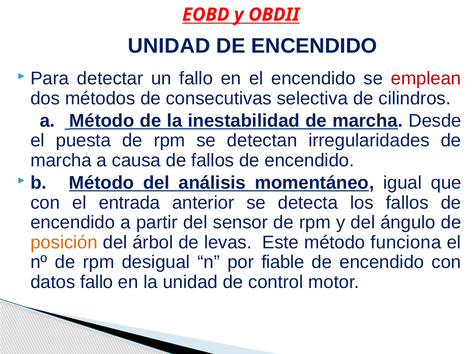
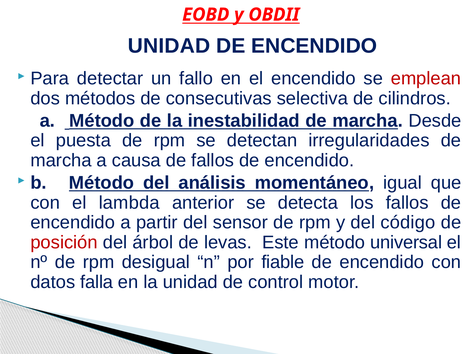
entrada: entrada -> lambda
ángulo: ángulo -> código
posición colour: orange -> red
funciona: funciona -> universal
datos fallo: fallo -> falla
